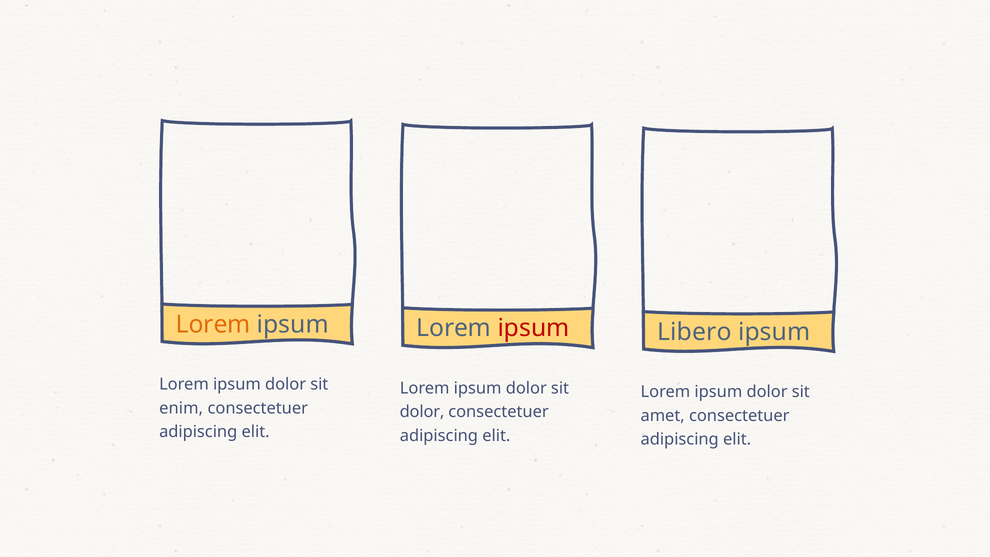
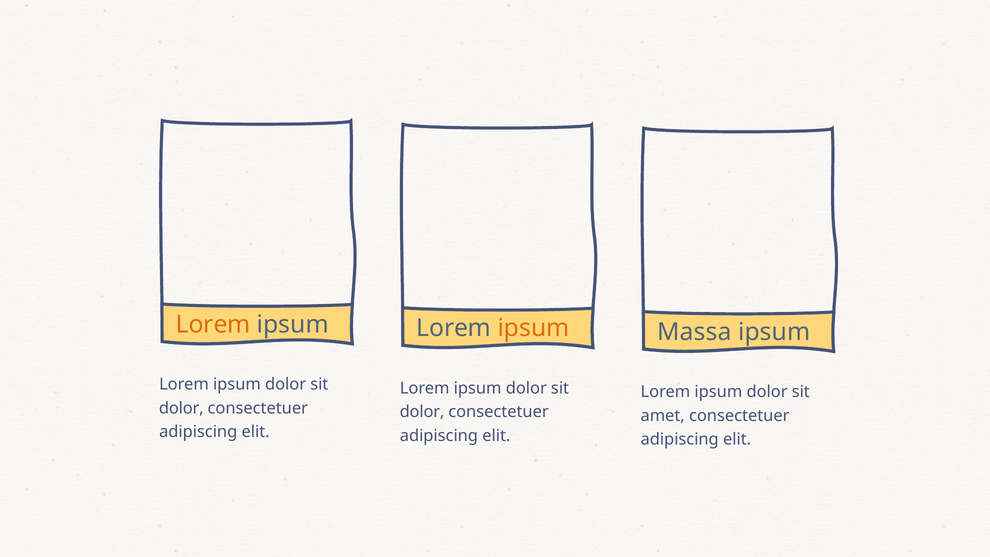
ipsum at (534, 328) colour: red -> orange
Libero: Libero -> Massa
enim at (181, 408): enim -> dolor
